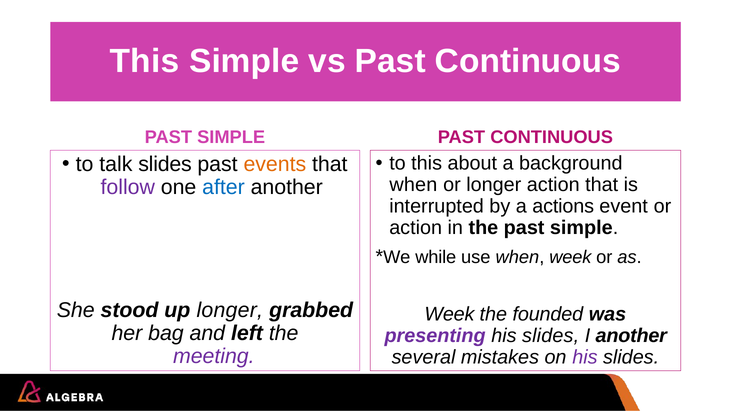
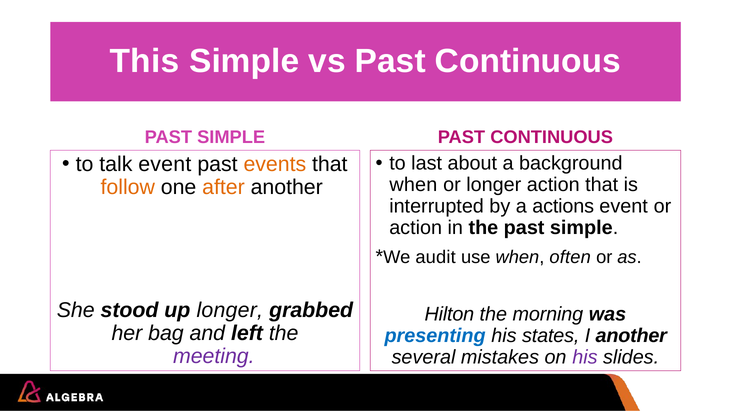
to this: this -> last
talk slides: slides -> event
follow colour: purple -> orange
after colour: blue -> orange
while: while -> audit
when week: week -> often
Week at (449, 315): Week -> Hilton
founded: founded -> morning
presenting colour: purple -> blue
slides at (551, 336): slides -> states
